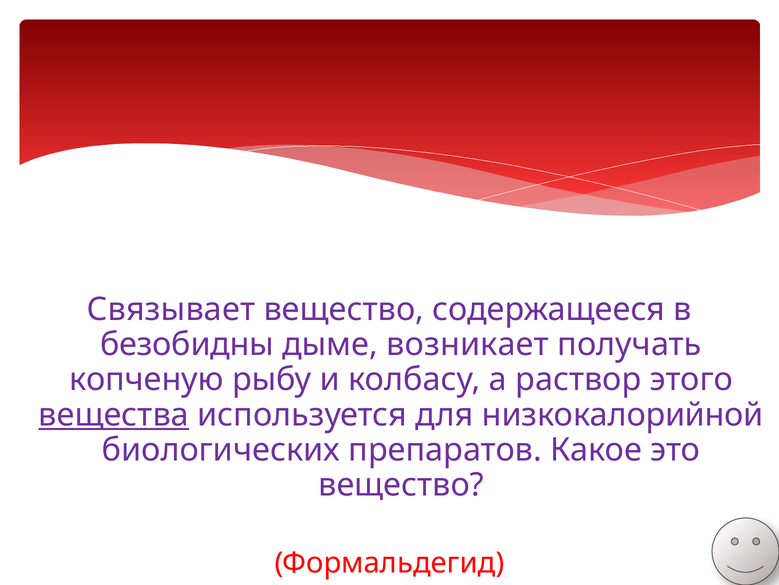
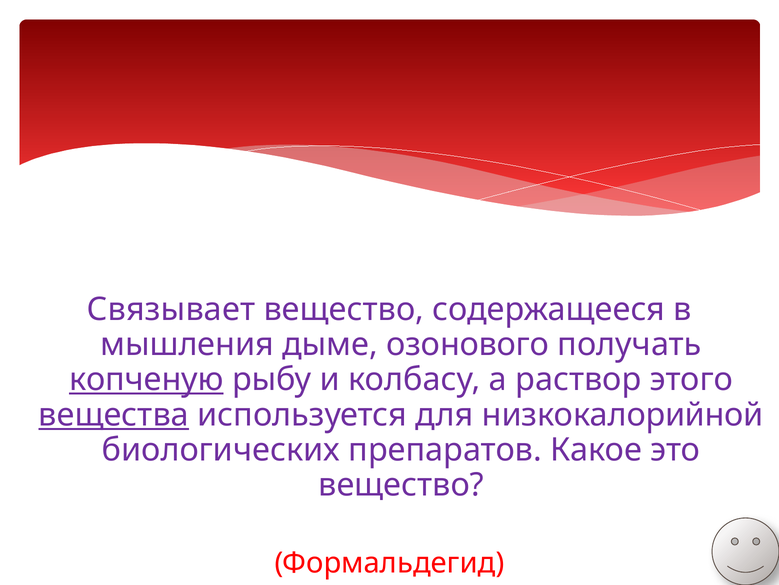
безобидны: безобидны -> мышления
возникает: возникает -> озонового
копченую underline: none -> present
